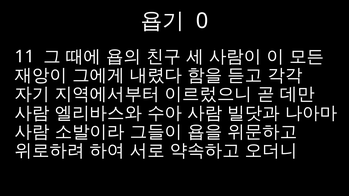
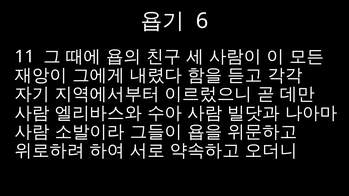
0: 0 -> 6
